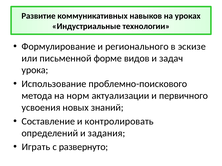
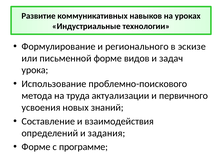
норм: норм -> труда
контролировать: контролировать -> взаимодействия
Играть at (36, 147): Играть -> Форме
развернуто: развернуто -> программе
